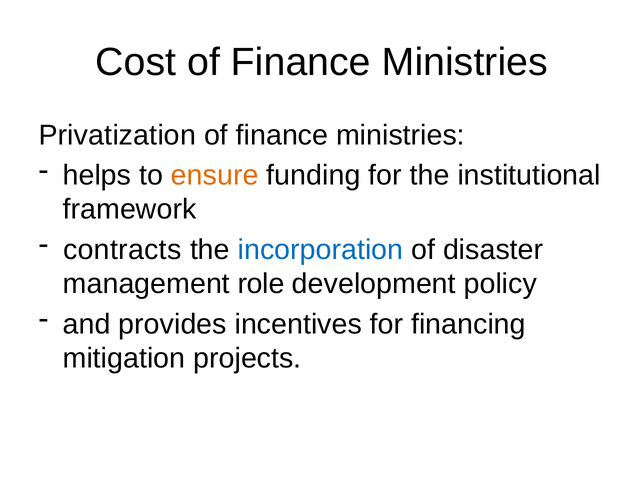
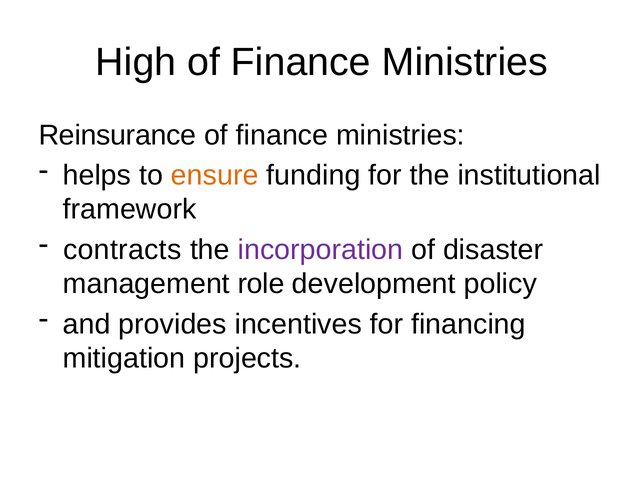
Cost: Cost -> High
Privatization: Privatization -> Reinsurance
incorporation colour: blue -> purple
